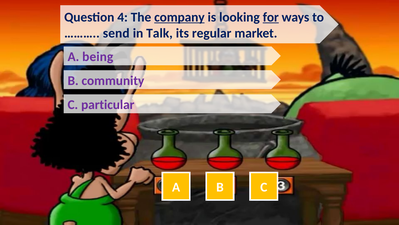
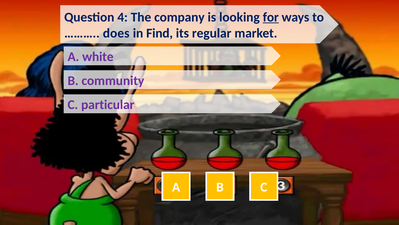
company underline: present -> none
send: send -> does
Talk: Talk -> Find
being: being -> white
